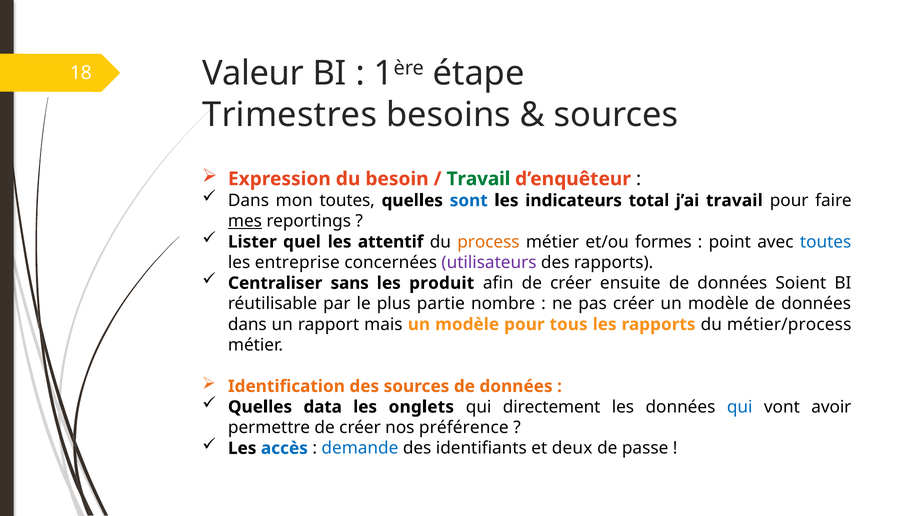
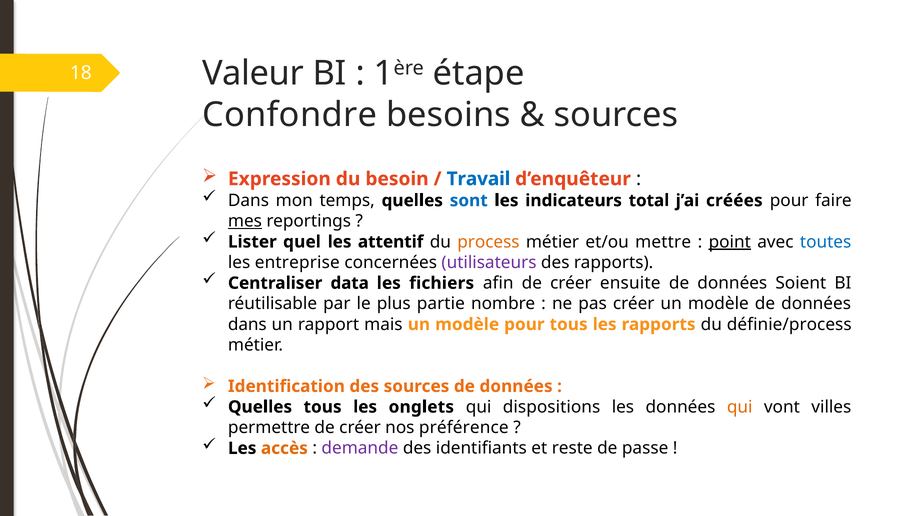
Trimestres: Trimestres -> Confondre
Travail at (478, 179) colour: green -> blue
mon toutes: toutes -> temps
j’ai travail: travail -> créées
formes: formes -> mettre
point underline: none -> present
sans: sans -> data
produit: produit -> fichiers
métier/process: métier/process -> définie/process
Quelles data: data -> tous
directement: directement -> dispositions
qui at (740, 407) colour: blue -> orange
avoir: avoir -> villes
accès colour: blue -> orange
demande colour: blue -> purple
deux: deux -> reste
